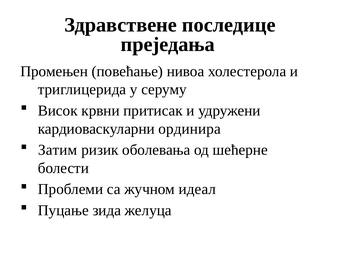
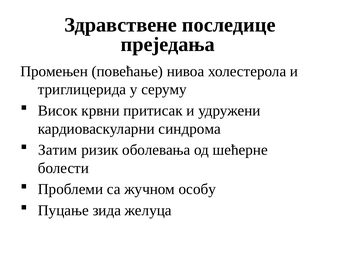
ординира: ординира -> синдрома
идеал: идеал -> особу
